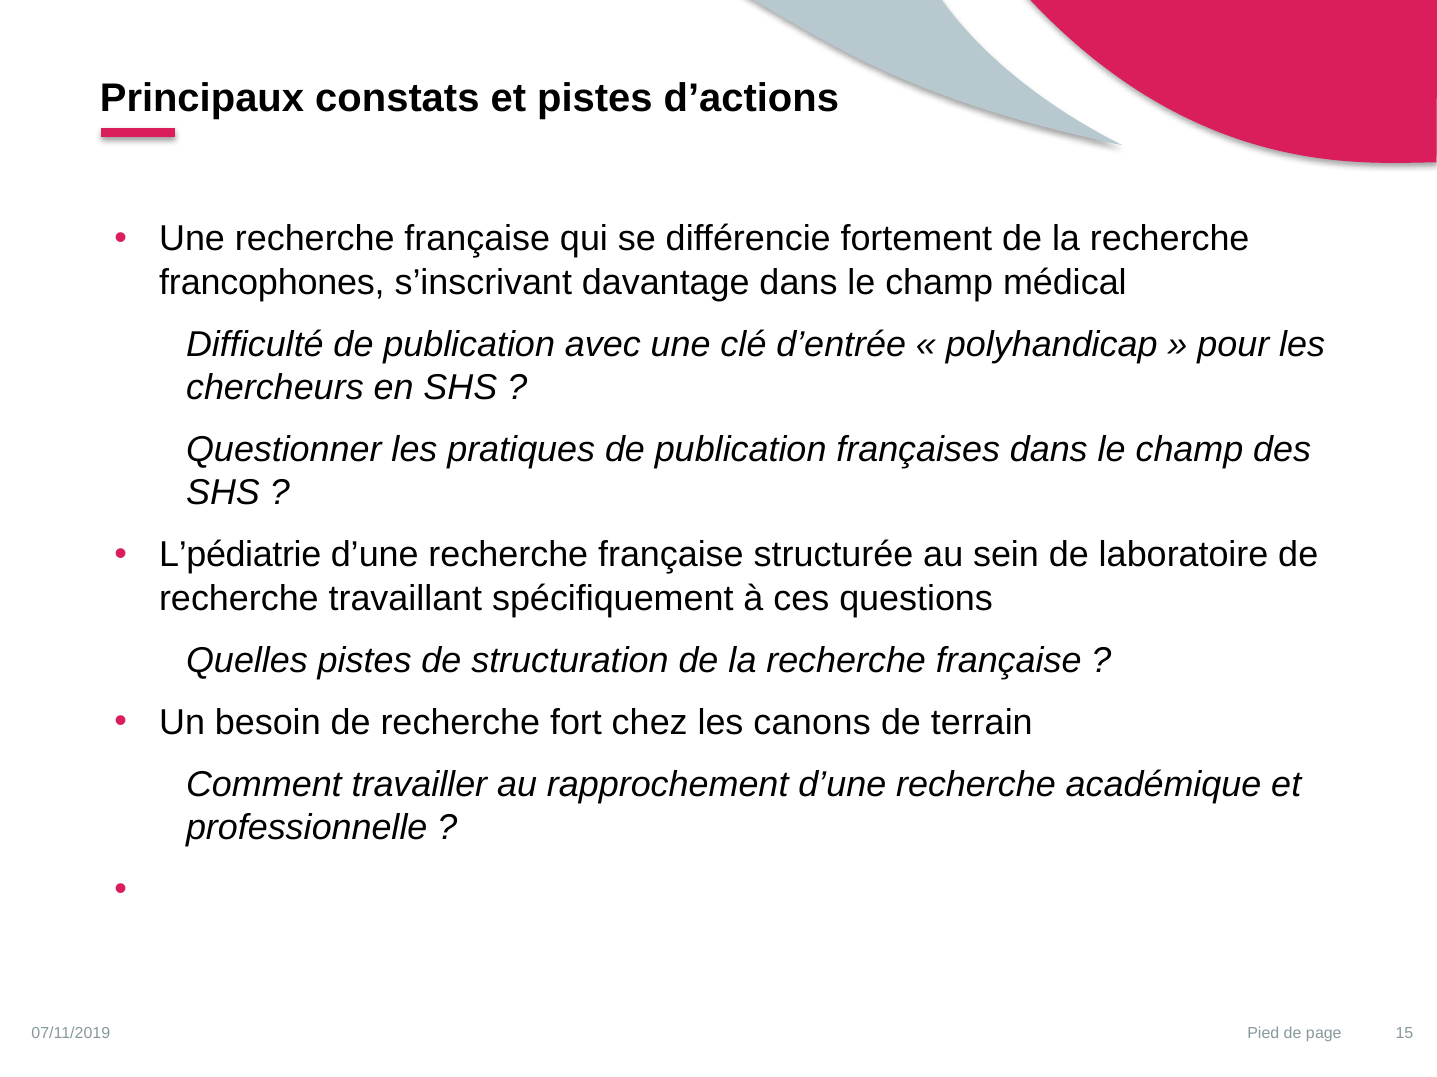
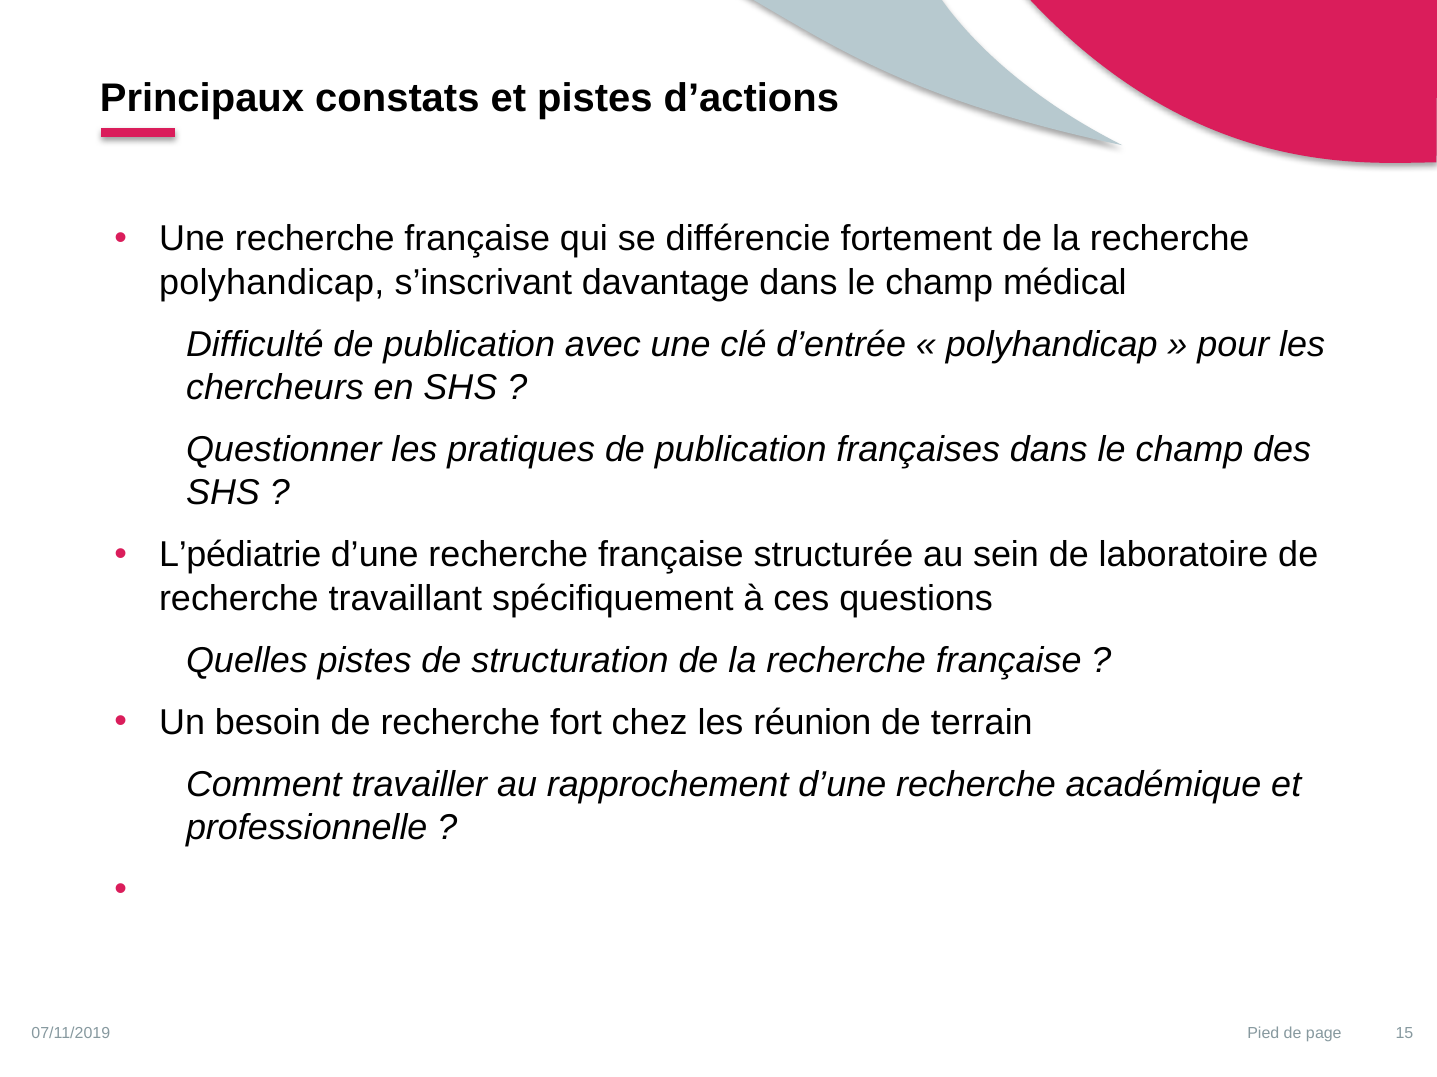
francophones at (272, 282): francophones -> polyhandicap
canons: canons -> réunion
